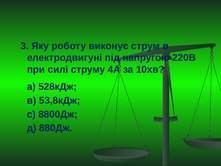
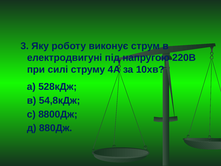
53,8кДж: 53,8кДж -> 54,8кДж
